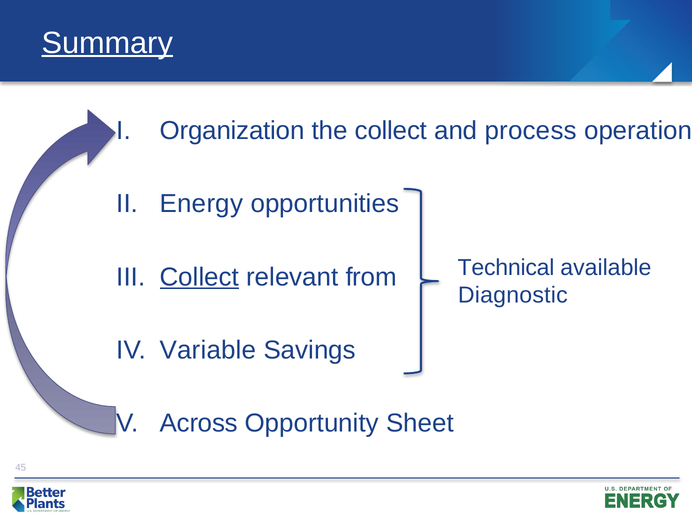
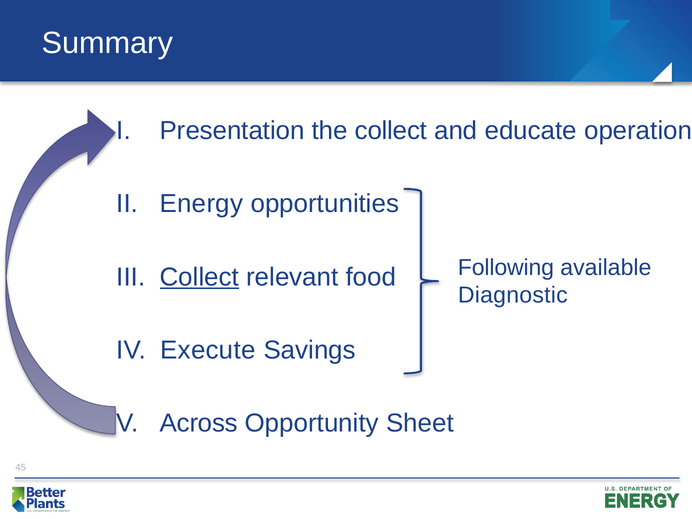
Summary underline: present -> none
Organization: Organization -> Presentation
process: process -> educate
Technical: Technical -> Following
from: from -> food
Variable: Variable -> Execute
